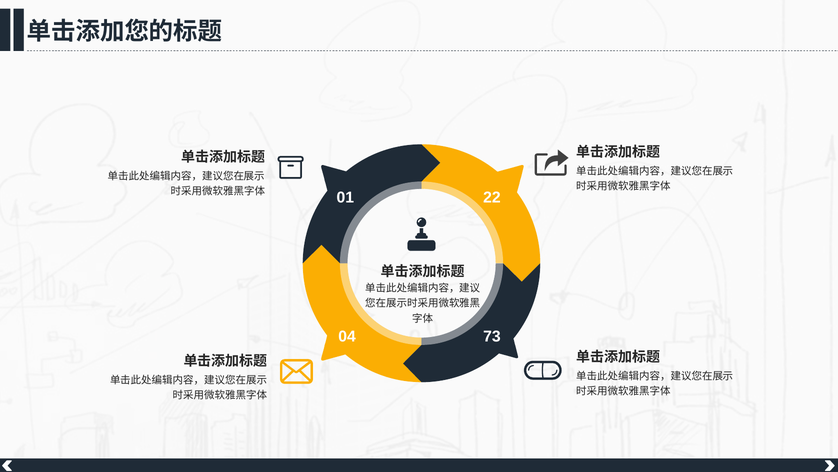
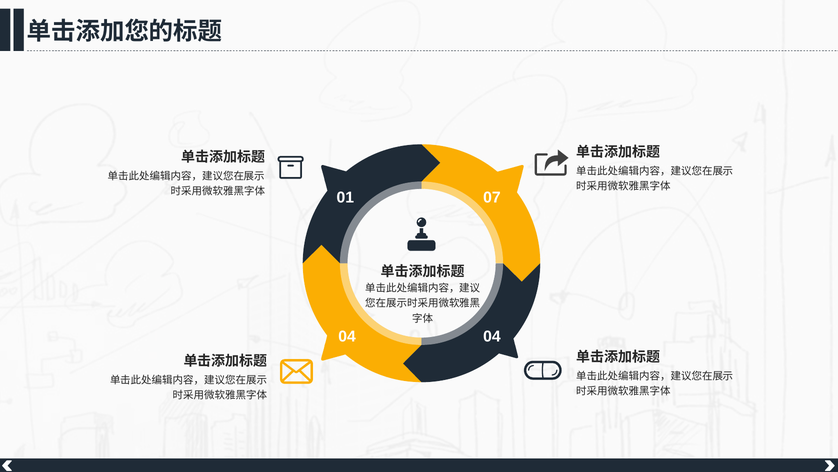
22: 22 -> 07
04 73: 73 -> 04
